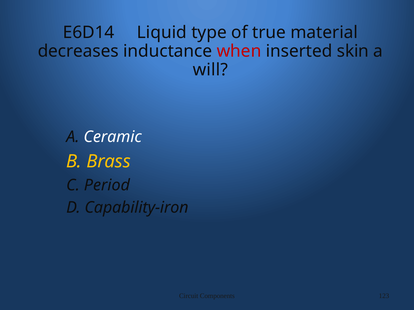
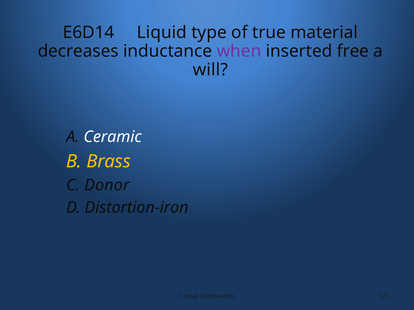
when colour: red -> purple
skin: skin -> free
Period: Period -> Donor
Capability-iron: Capability-iron -> Distortion-iron
